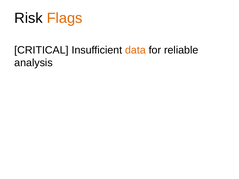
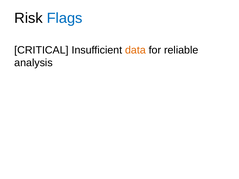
Flags colour: orange -> blue
